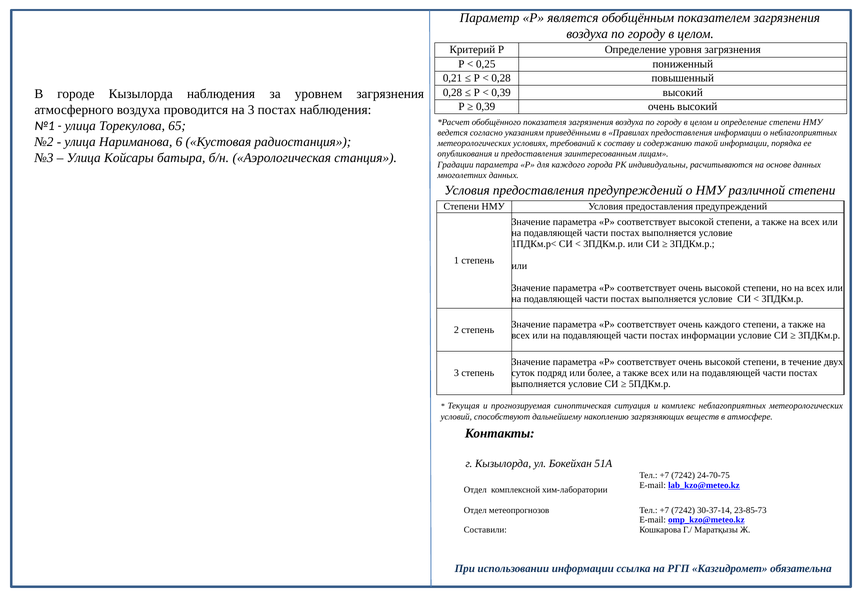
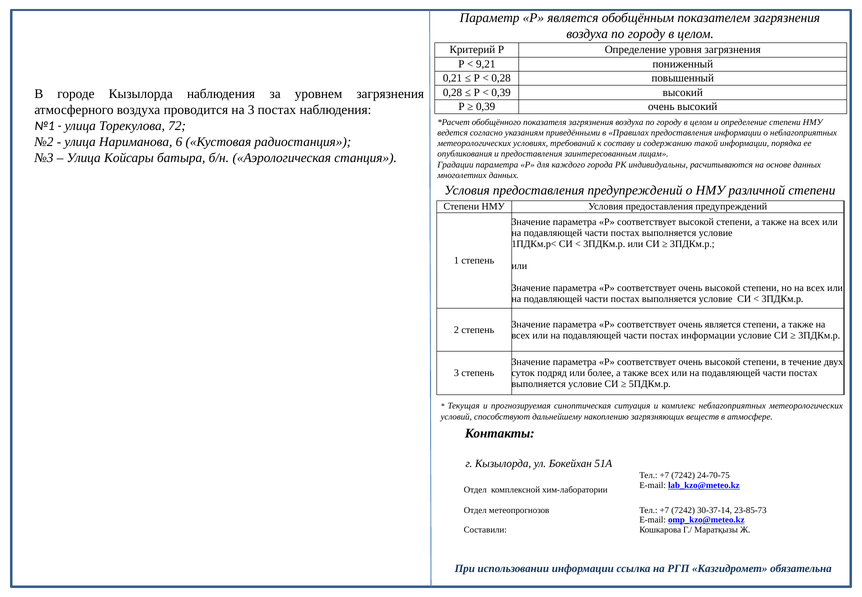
0,25: 0,25 -> 9,21
65: 65 -> 72
очень каждого: каждого -> является
